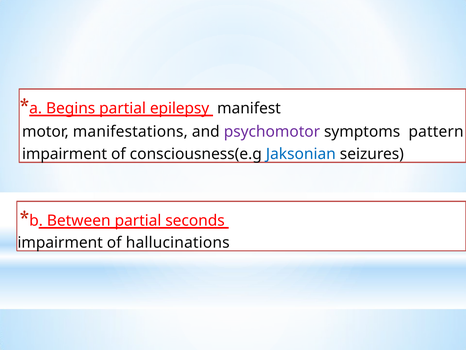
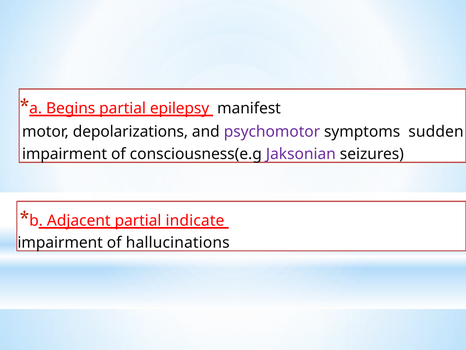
manifestations: manifestations -> depolarizations
pattern: pattern -> sudden
Jaksonian colour: blue -> purple
Between: Between -> Adjacent
seconds: seconds -> indicate
